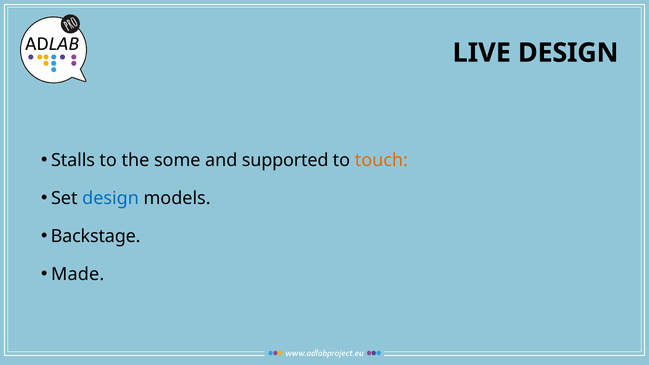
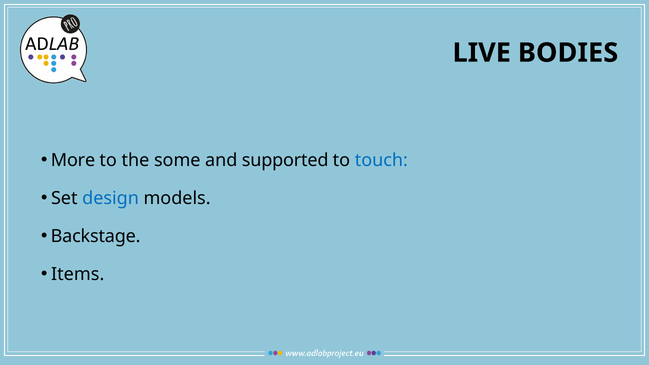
LIVE DESIGN: DESIGN -> BODIES
Stalls: Stalls -> More
touch colour: orange -> blue
Made: Made -> Items
